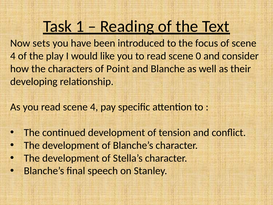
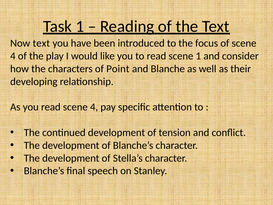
Now sets: sets -> text
scene 0: 0 -> 1
